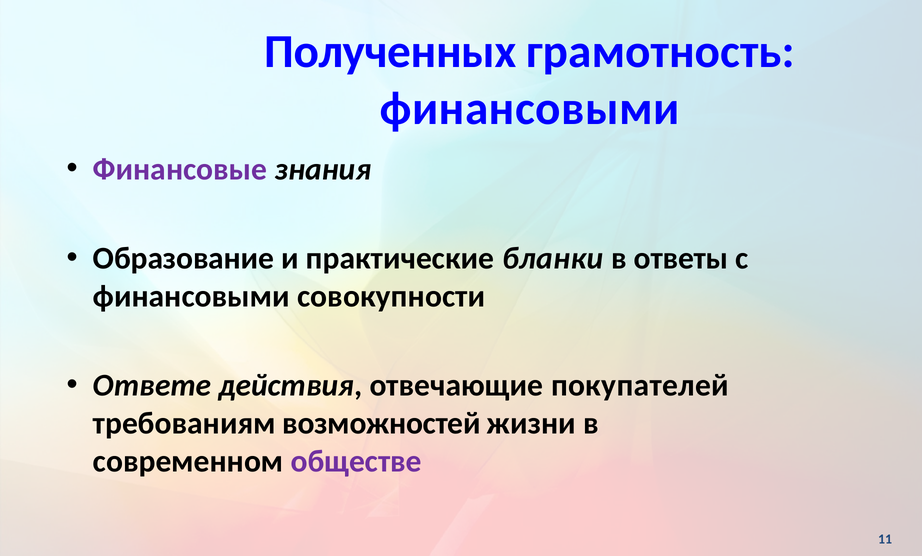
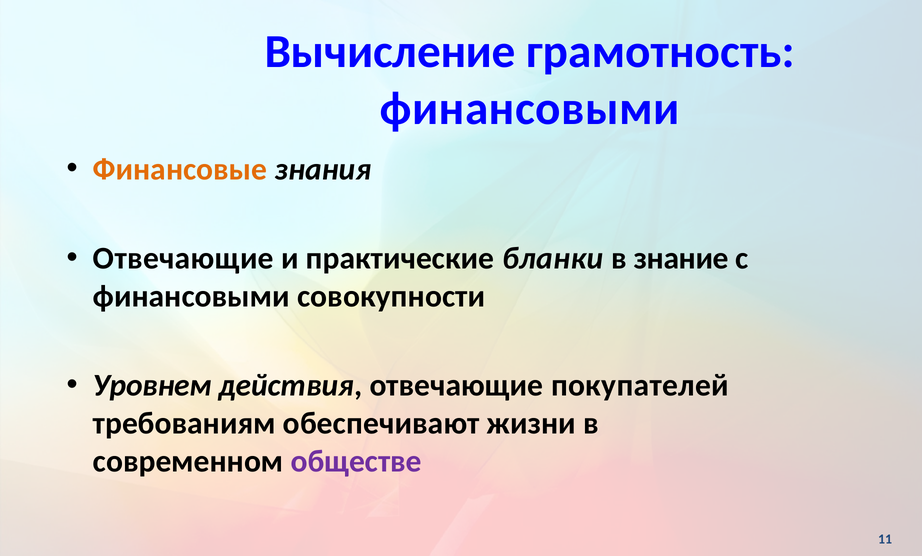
Полученных: Полученных -> Вычисление
Финансовые colour: purple -> orange
Образование at (184, 258): Образование -> Отвечающие
ответы: ответы -> знание
Ответе: Ответе -> Уровнем
возможностей: возможностей -> обеспечивают
